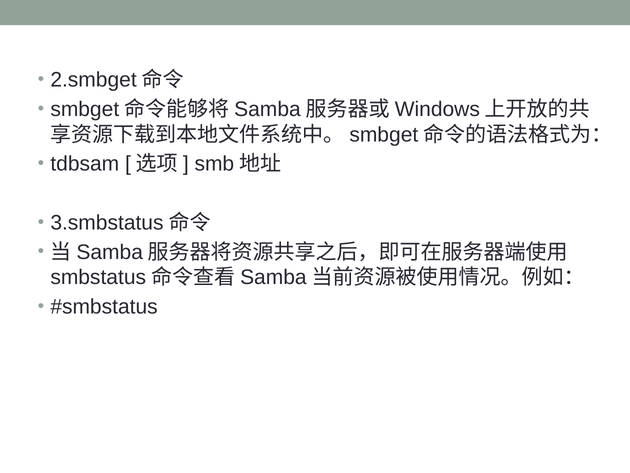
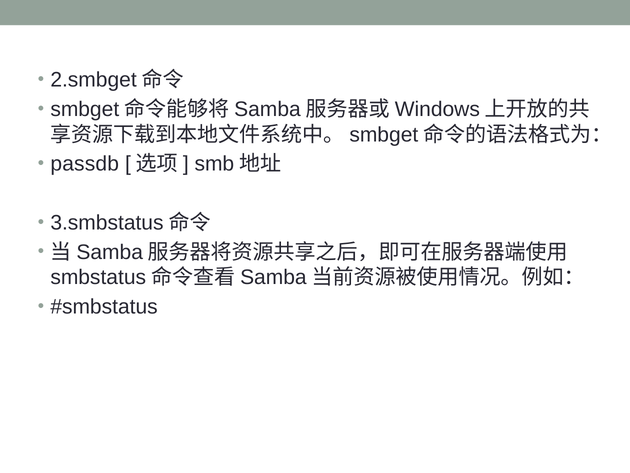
tdbsam: tdbsam -> passdb
